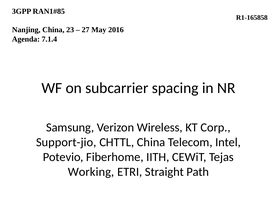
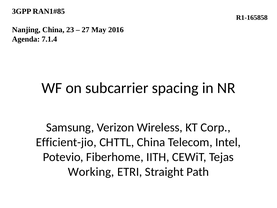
Support-jio: Support-jio -> Efficient-jio
